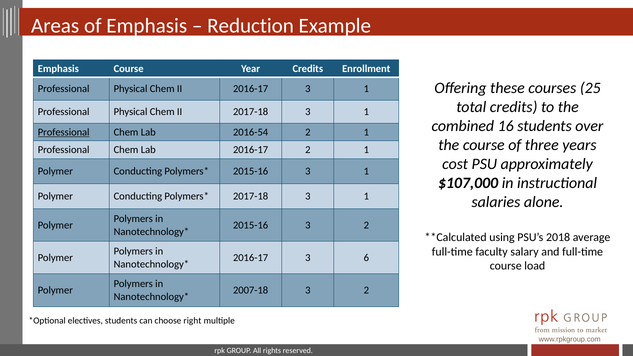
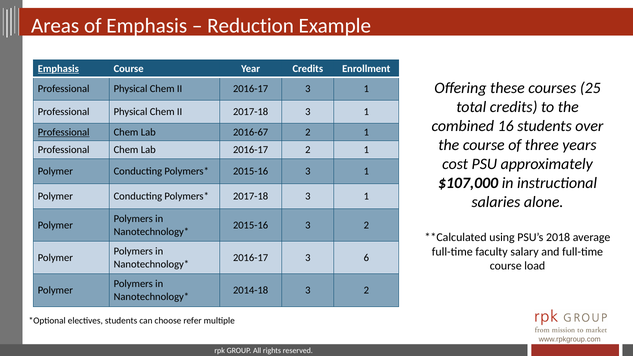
Emphasis at (58, 69) underline: none -> present
2016-54: 2016-54 -> 2016-67
2007-18: 2007-18 -> 2014-18
right: right -> refer
